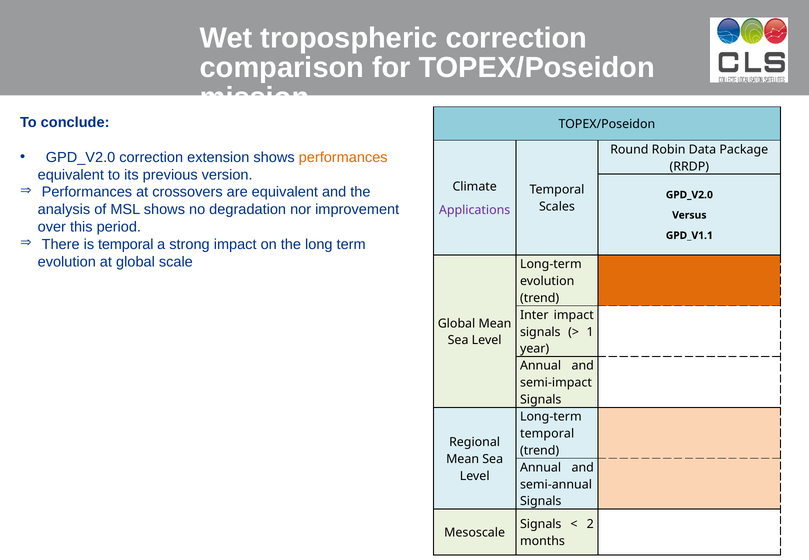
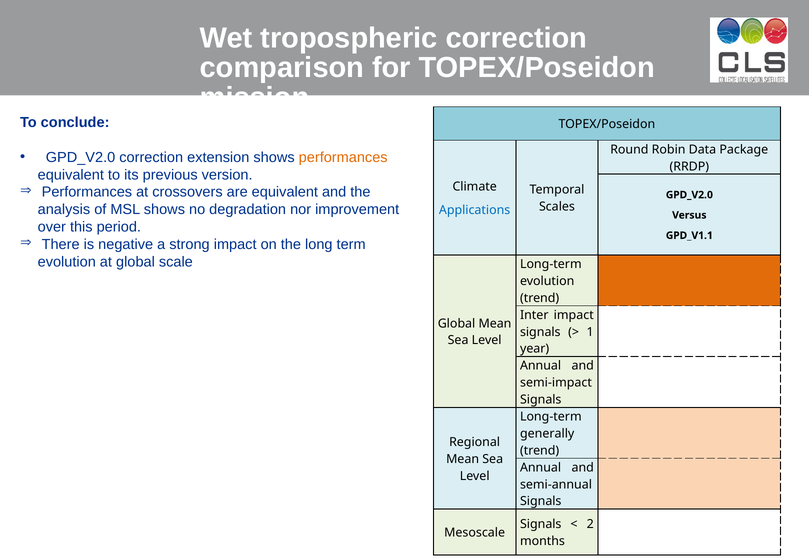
Applications colour: purple -> blue
is temporal: temporal -> negative
temporal at (547, 434): temporal -> generally
